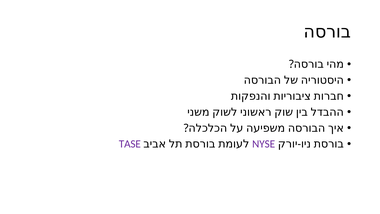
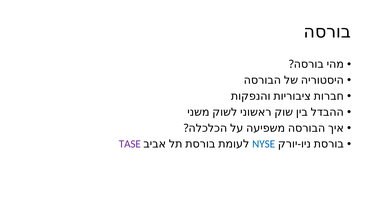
NYSE colour: purple -> blue
